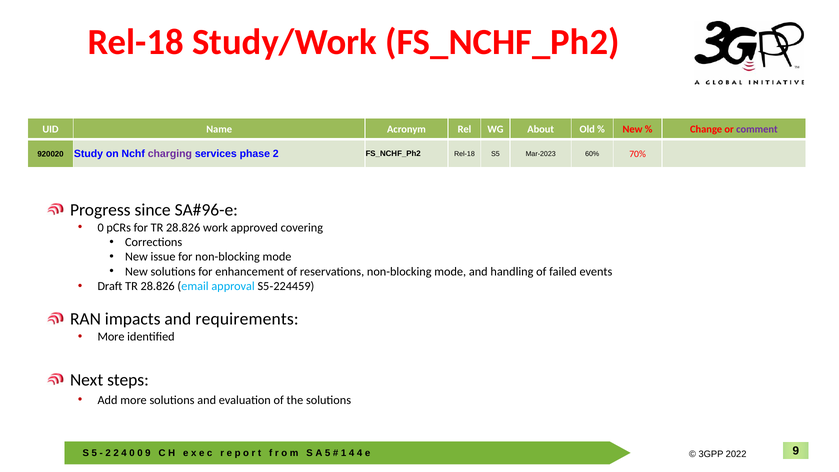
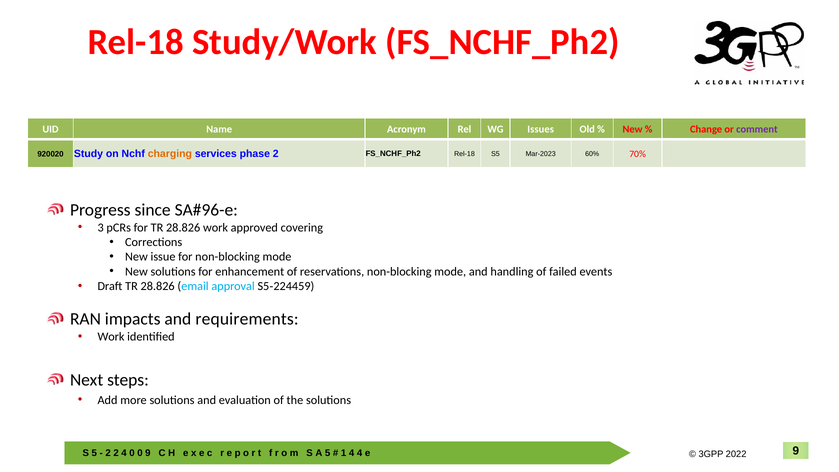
About: About -> Issues
charging colour: purple -> orange
0 at (101, 227): 0 -> 3
More at (111, 337): More -> Work
